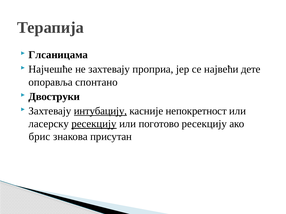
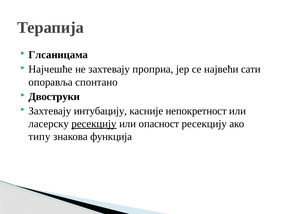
дете: дете -> сати
интубацију underline: present -> none
поготово: поготово -> опасност
брис: брис -> типу
присутан: присутан -> функција
